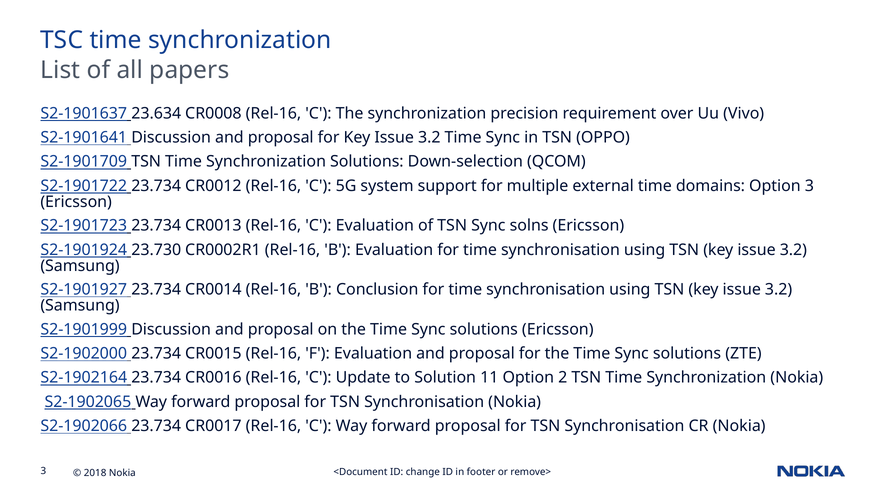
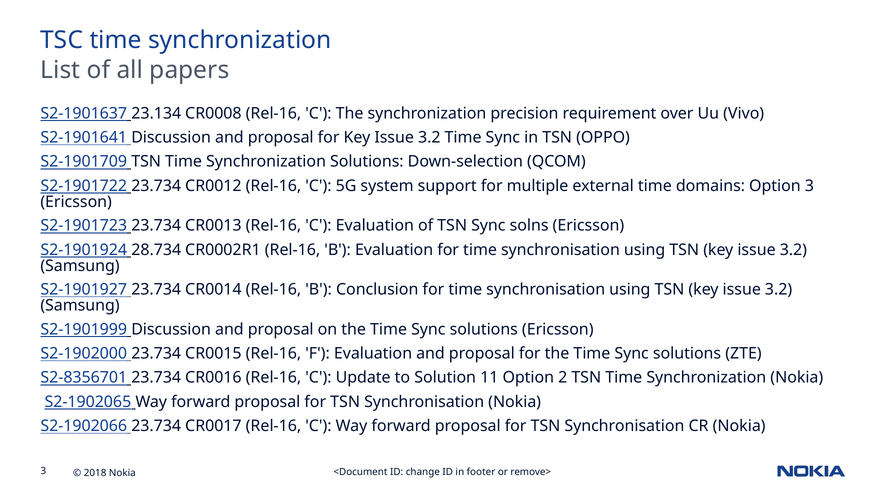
23.634: 23.634 -> 23.134
23.730: 23.730 -> 28.734
S2-1902164: S2-1902164 -> S2-8356701
